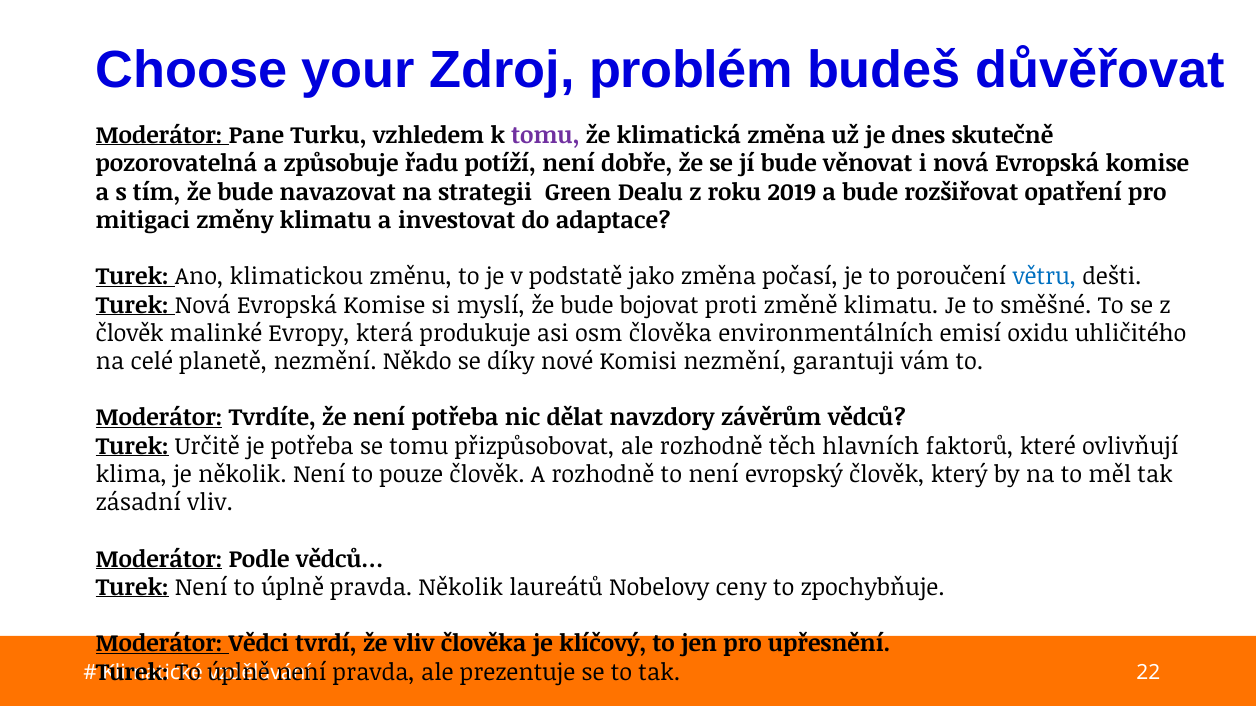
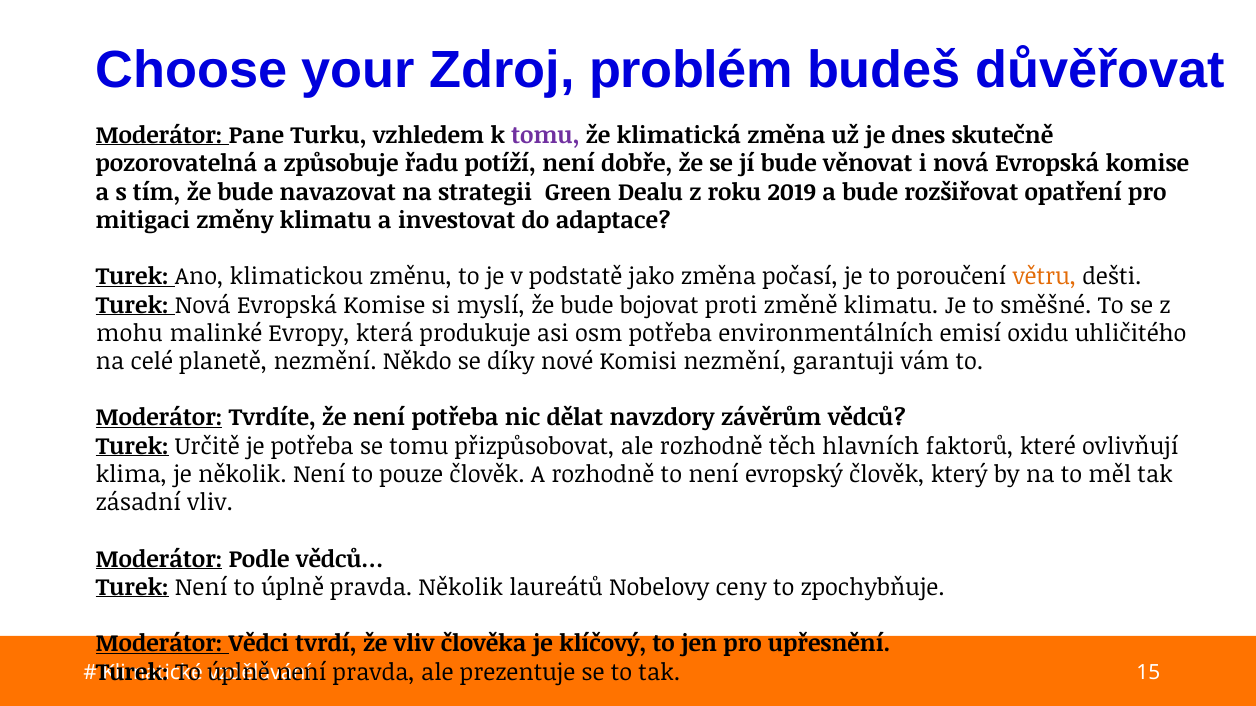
větru colour: blue -> orange
člověk at (130, 334): člověk -> mohu
osm člověka: člověka -> potřeba
22: 22 -> 15
